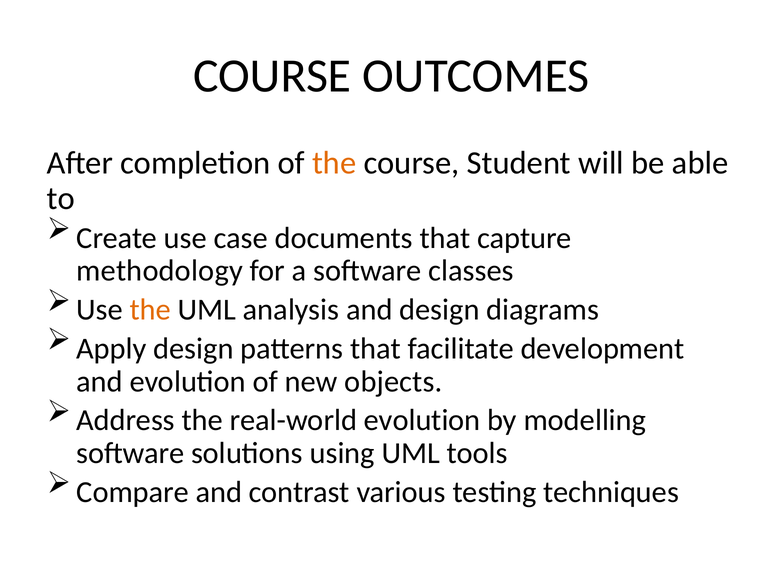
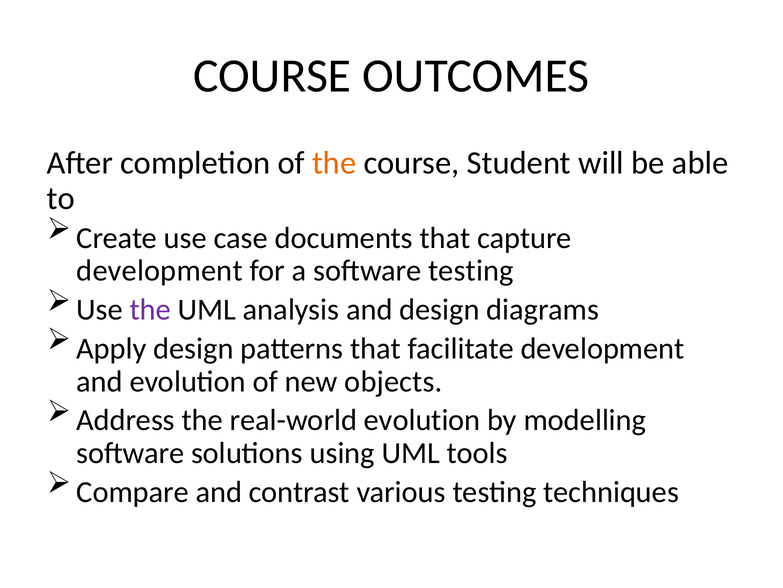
methodology at (160, 271): methodology -> development
software classes: classes -> testing
the at (150, 309) colour: orange -> purple
